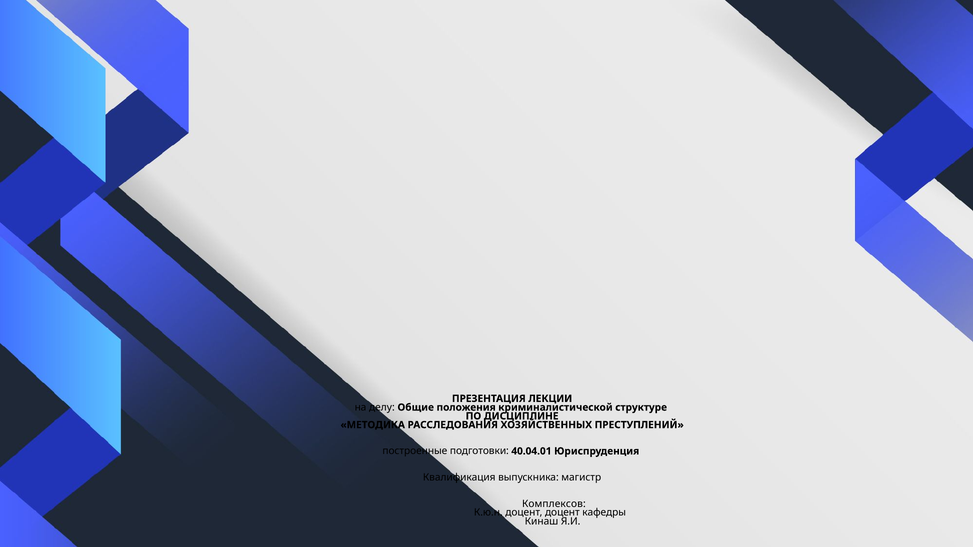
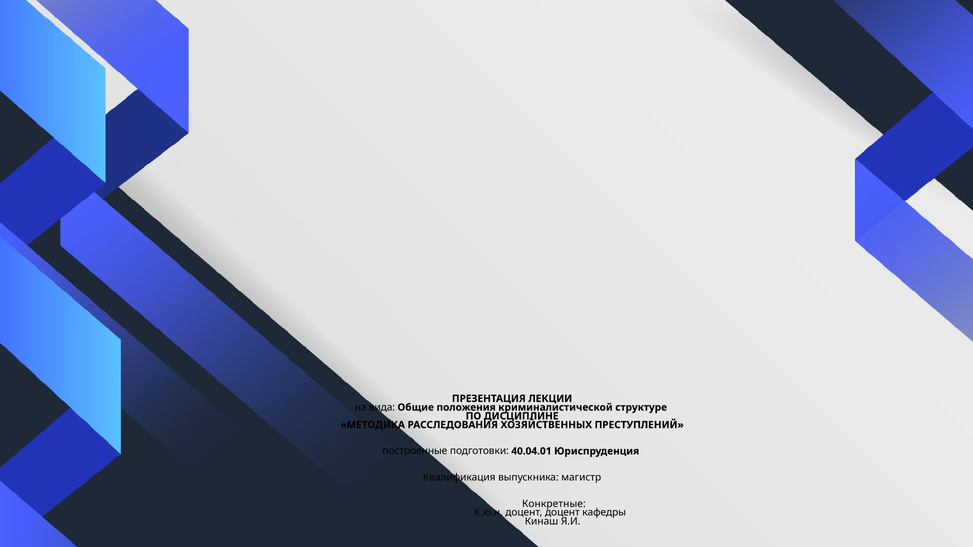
делу: делу -> вида
Комплексов: Комплексов -> Конкретные
